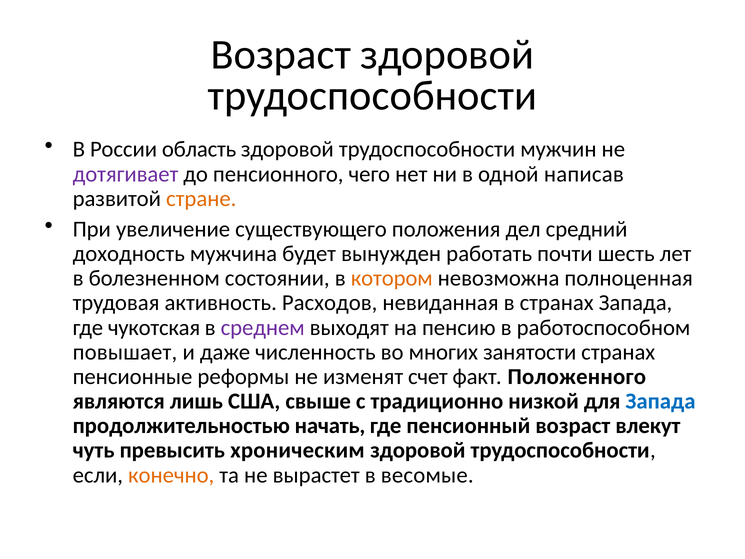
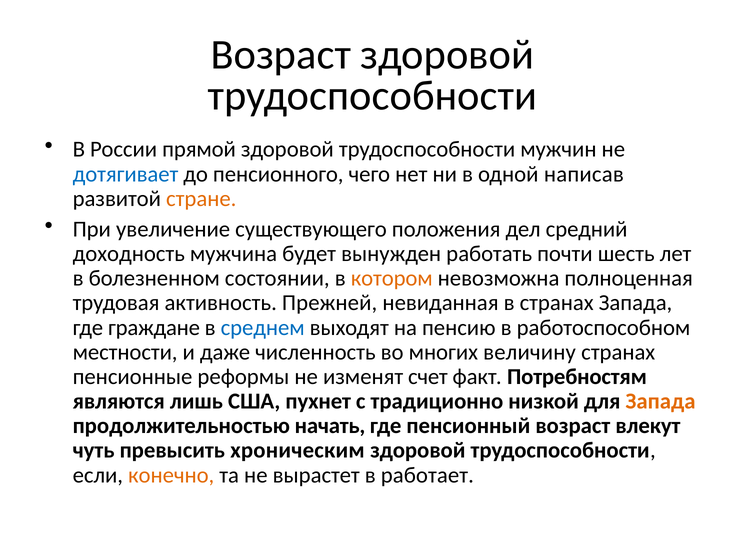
область: область -> прямой
дотягивает colour: purple -> blue
Расходов: Расходов -> Прежней
чукотская: чукотская -> граждане
среднем colour: purple -> blue
повышает: повышает -> местности
занятости: занятости -> величину
Положенного: Положенного -> Потребностям
свыше: свыше -> пухнет
Запада at (660, 401) colour: blue -> orange
весомые: весомые -> работает
